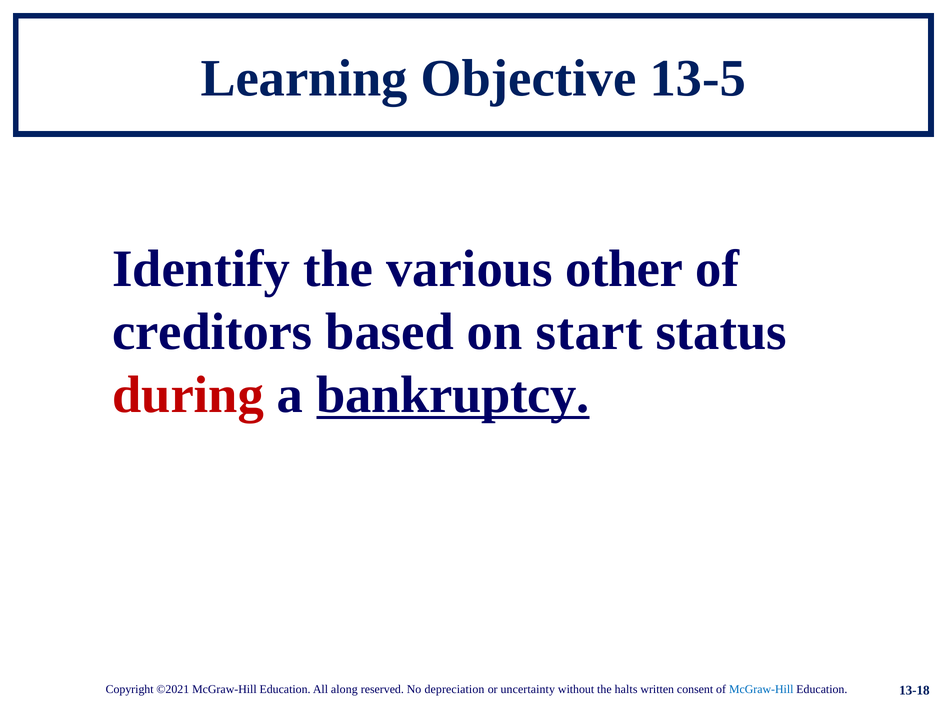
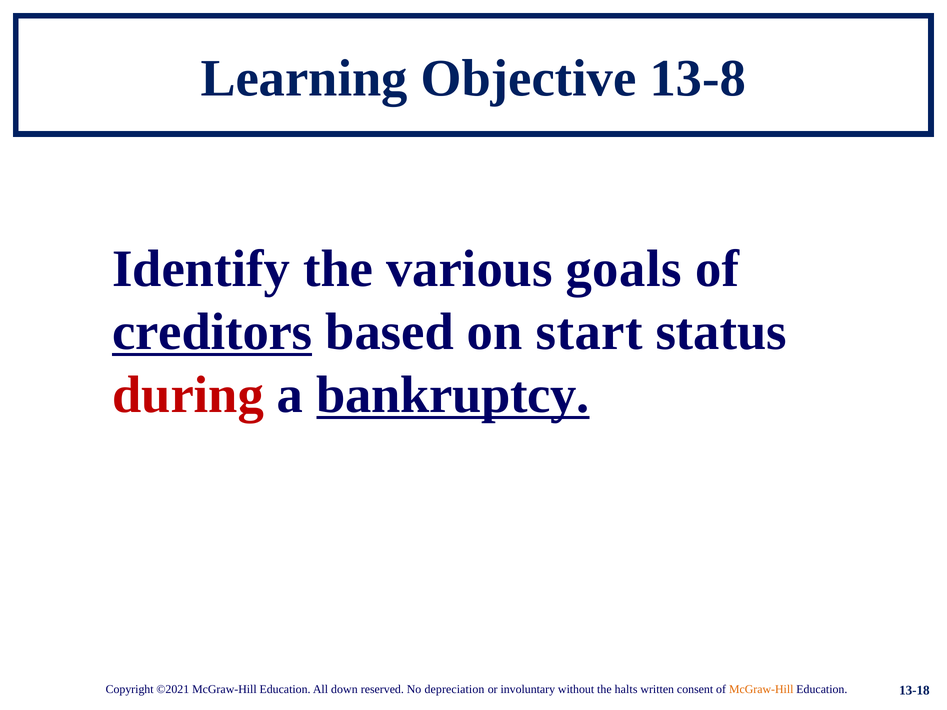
13-5: 13-5 -> 13-8
other: other -> goals
creditors underline: none -> present
along: along -> down
uncertainty: uncertainty -> involuntary
McGraw-Hill at (761, 689) colour: blue -> orange
